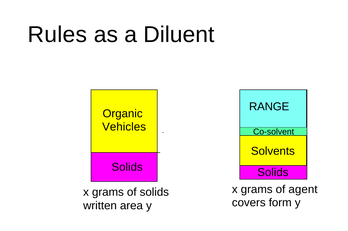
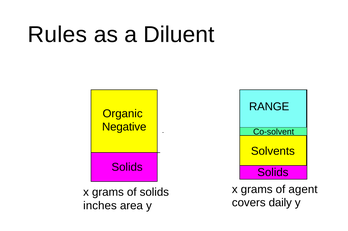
Vehicles: Vehicles -> Negative
form: form -> daily
written: written -> inches
